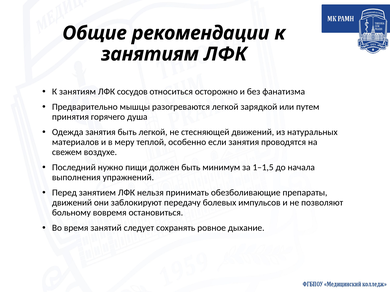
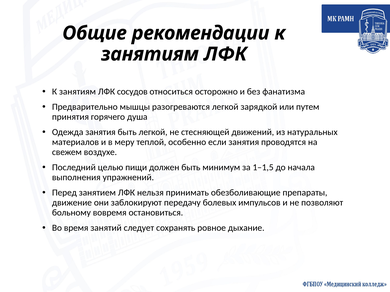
нужно: нужно -> целью
движений at (72, 203): движений -> движение
